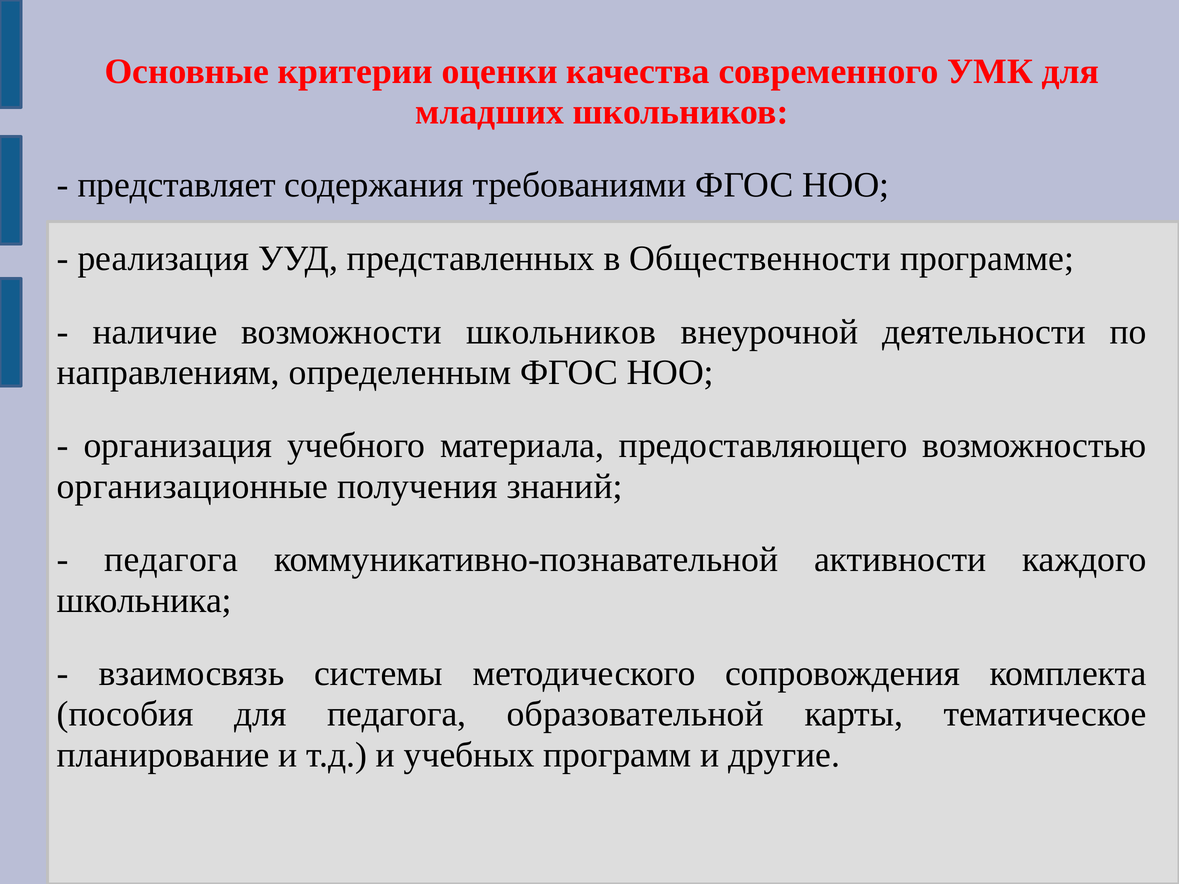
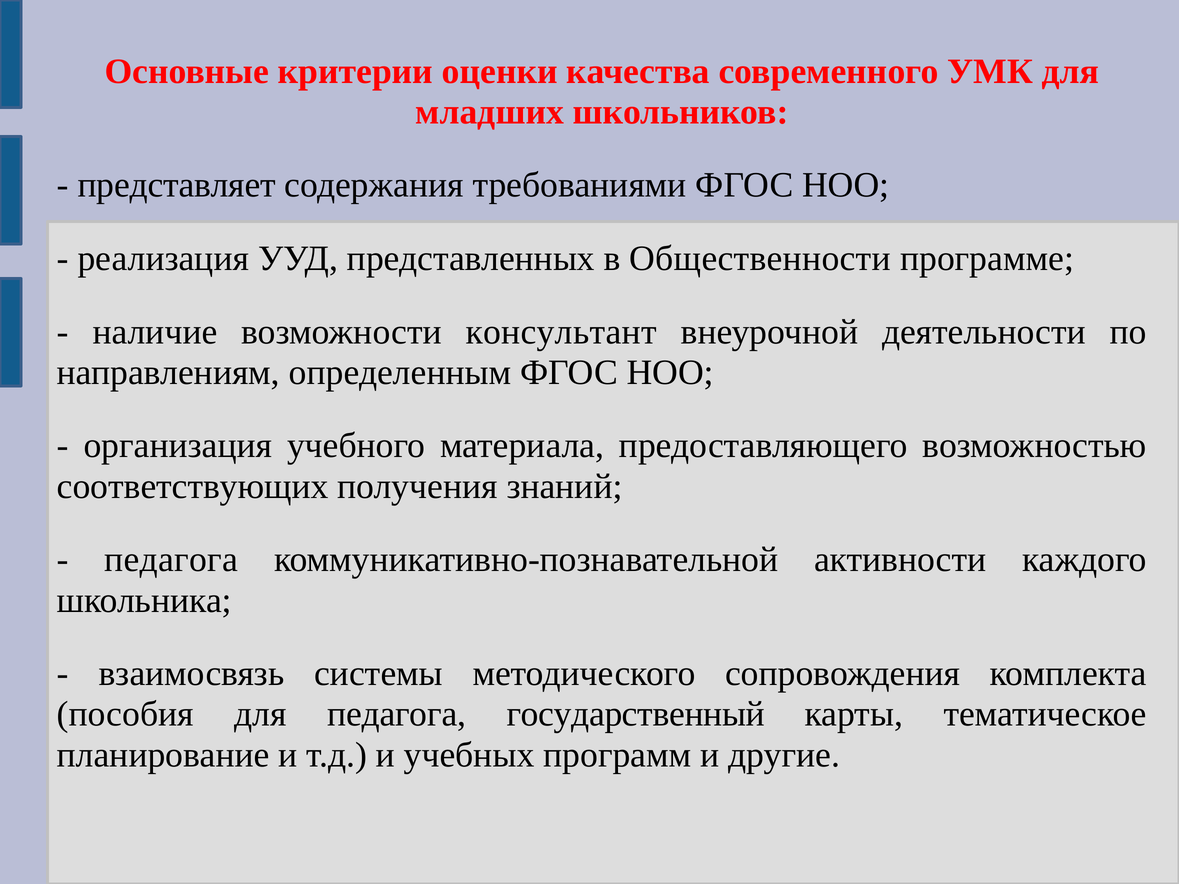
возможности школьников: школьников -> консультант
организационные: организационные -> соответствующих
образовательной: образовательной -> государственный
